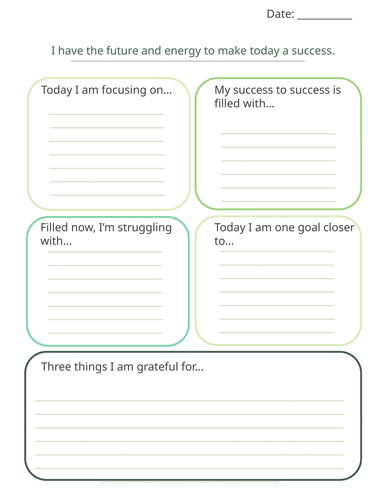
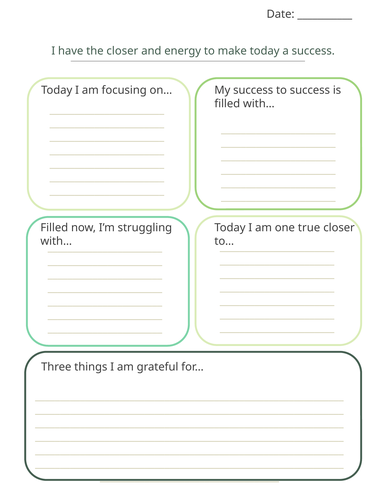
the future: future -> closer
goal: goal -> true
